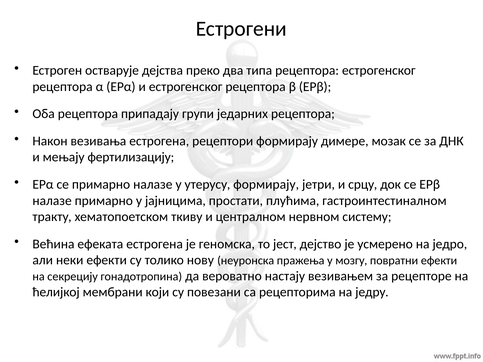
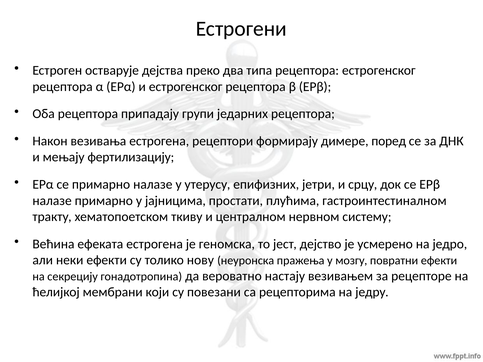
мозак: мозак -> поред
утерусу формирају: формирају -> епифизних
